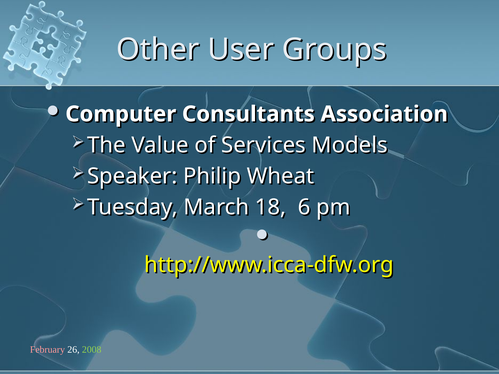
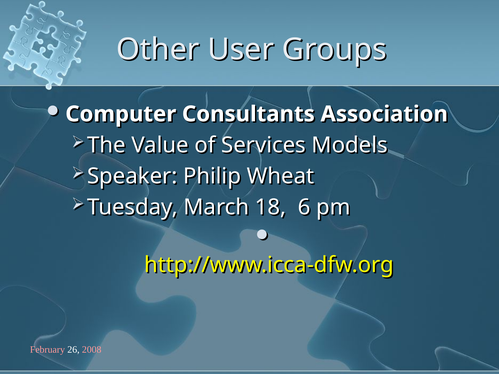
2008 colour: light green -> pink
